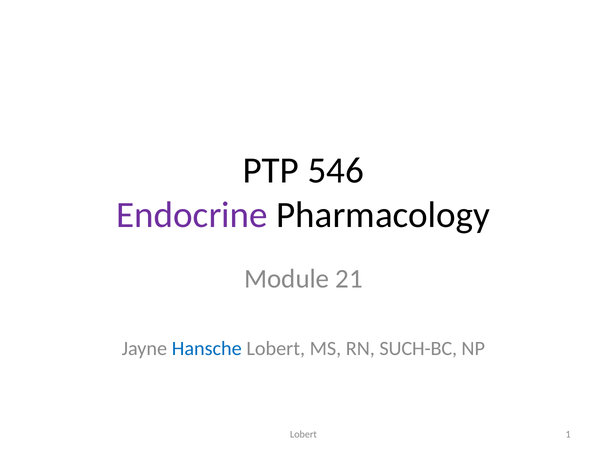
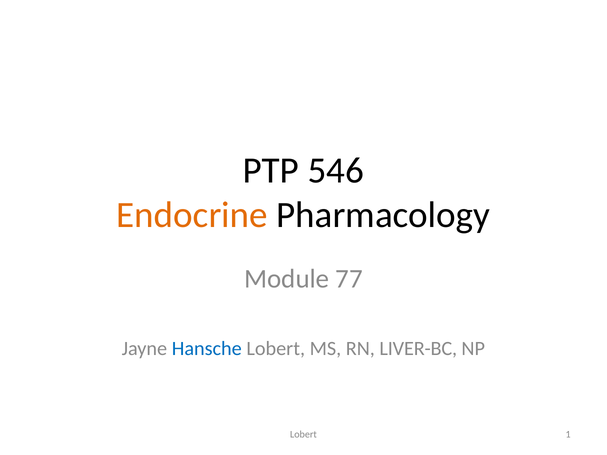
Endocrine colour: purple -> orange
21: 21 -> 77
SUCH-BC: SUCH-BC -> LIVER-BC
